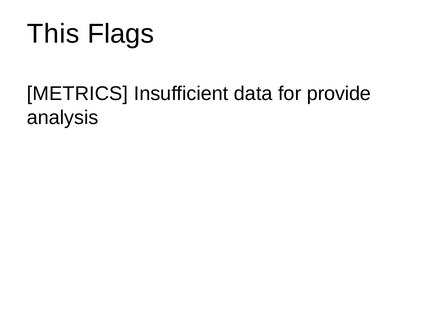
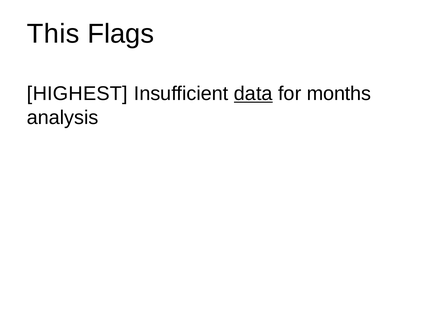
METRICS: METRICS -> HIGHEST
data underline: none -> present
provide: provide -> months
